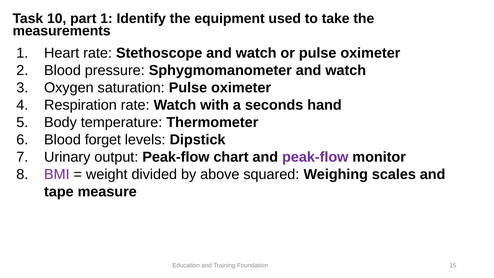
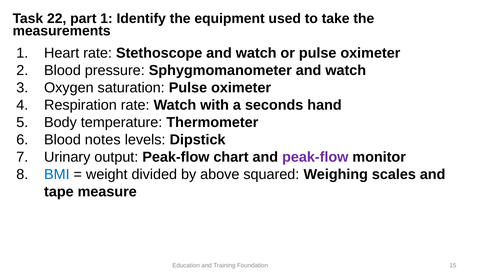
10: 10 -> 22
forget: forget -> notes
BMI colour: purple -> blue
